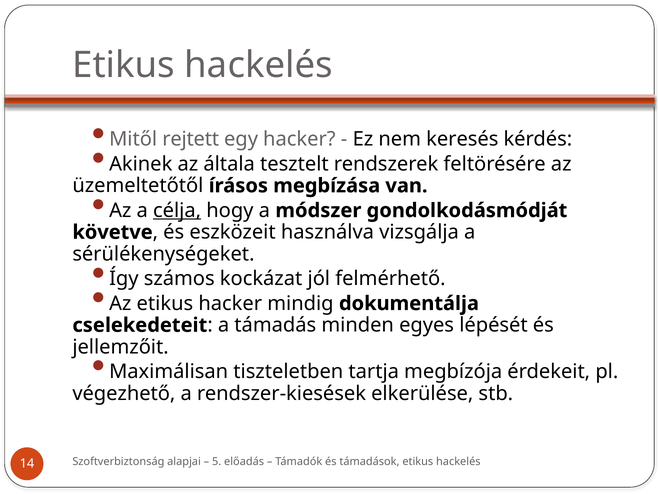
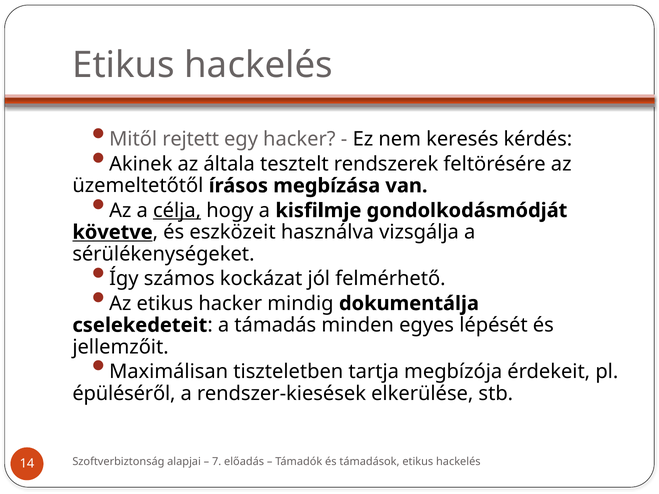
módszer: módszer -> kisfilmje
követve underline: none -> present
végezhető: végezhető -> épüléséről
5: 5 -> 7
